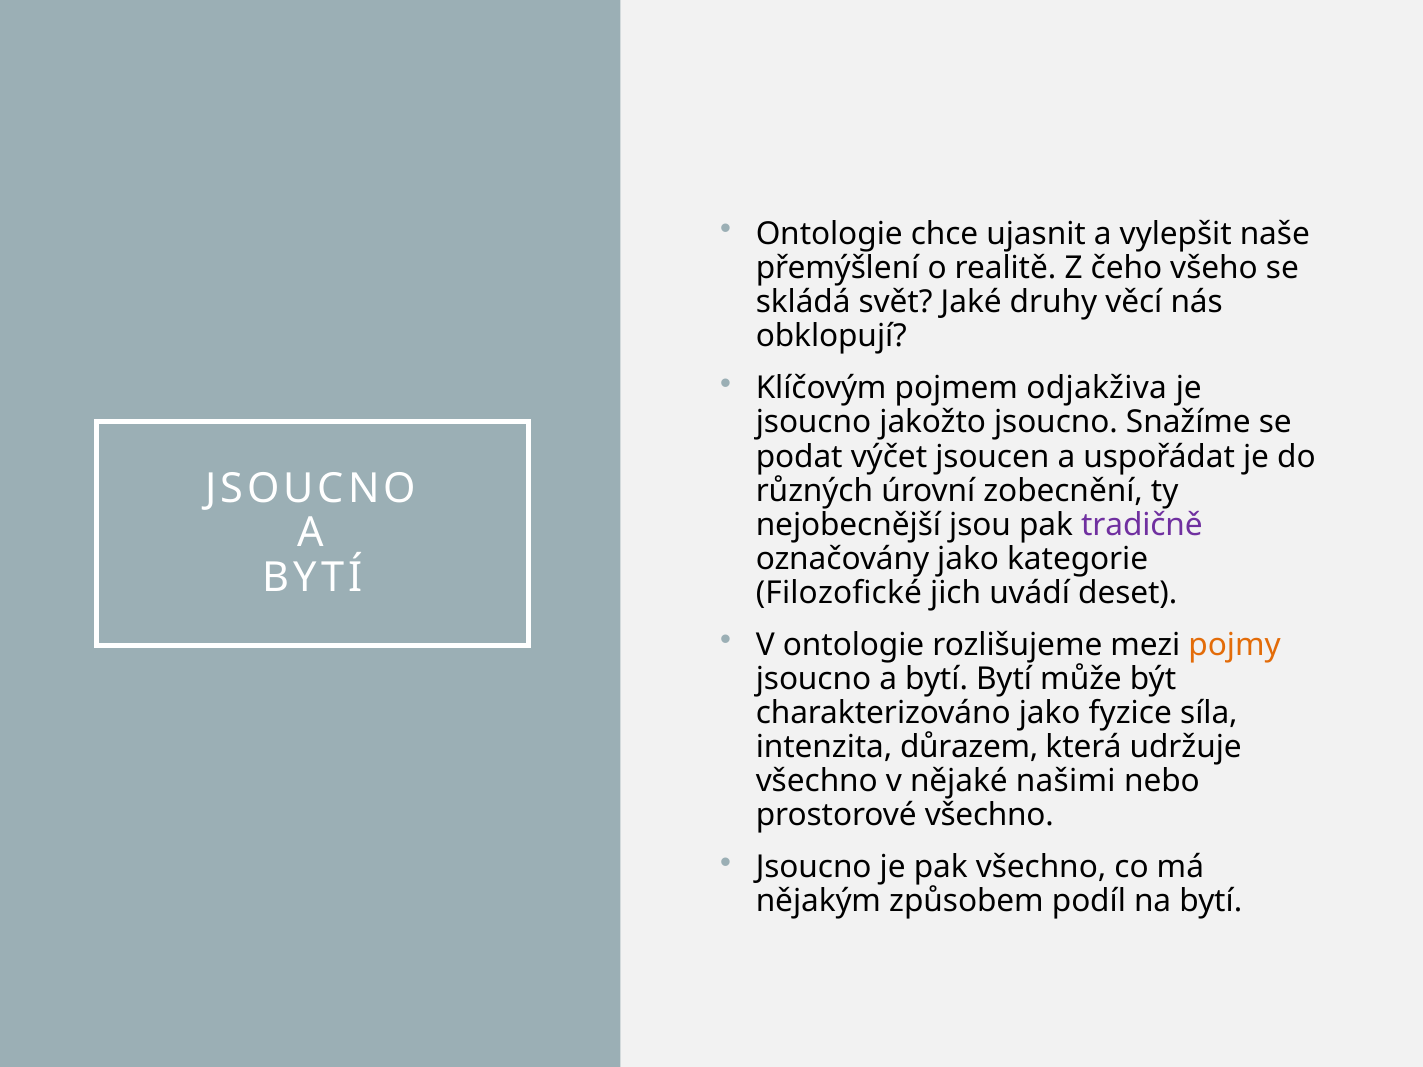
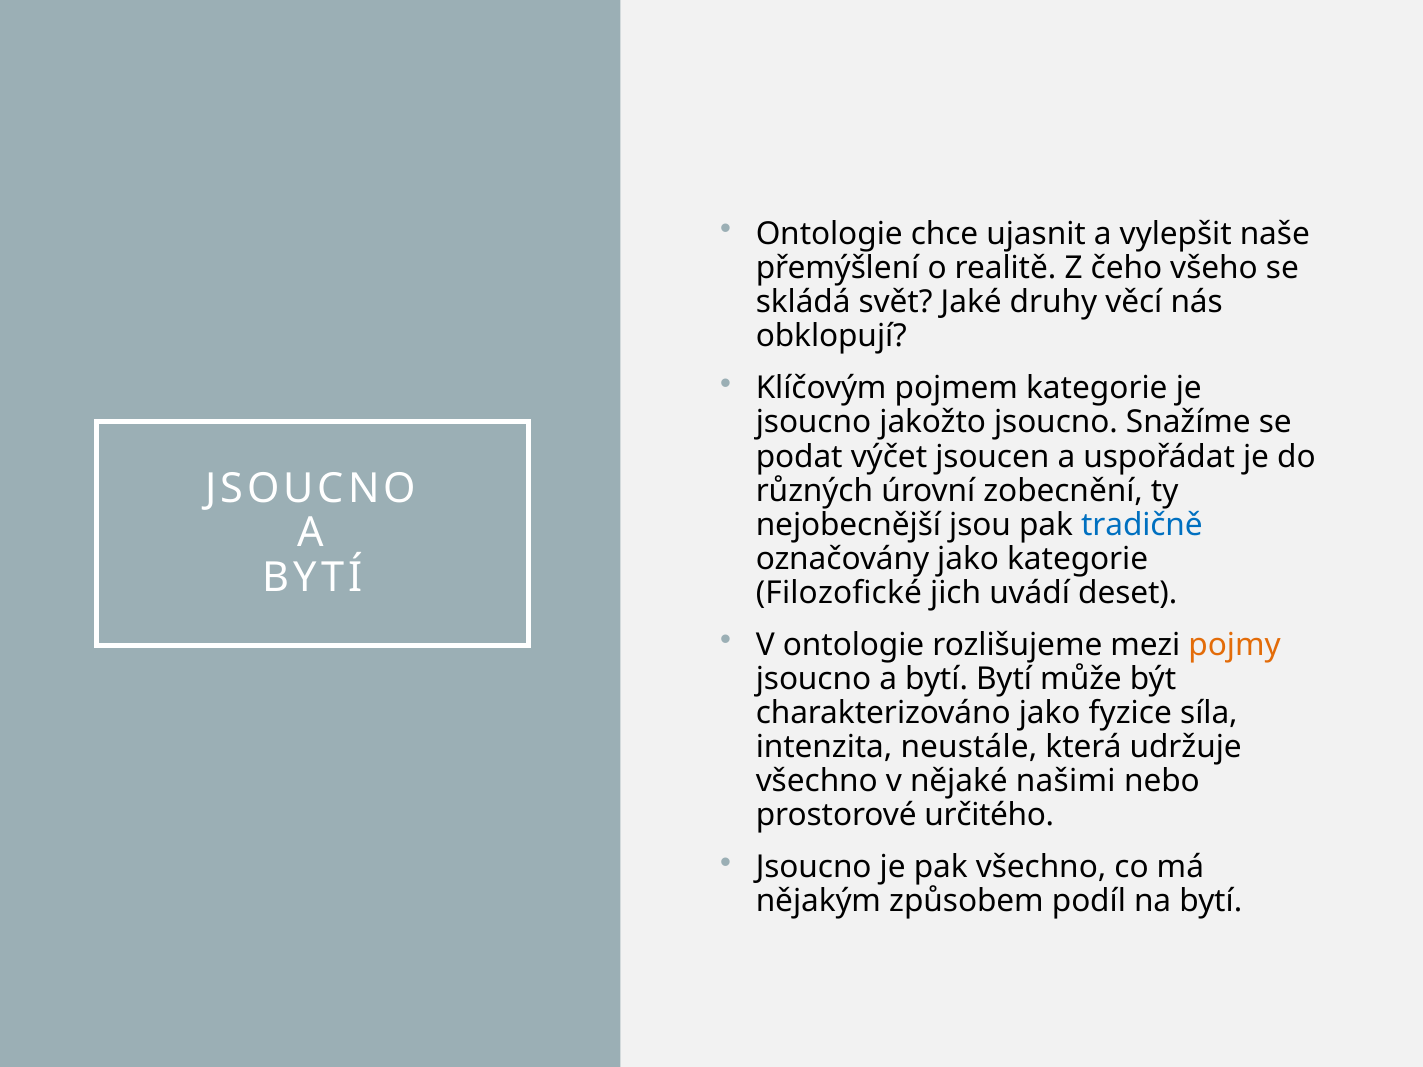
pojmem odjakživa: odjakživa -> kategorie
tradičně colour: purple -> blue
důrazem: důrazem -> neustále
prostorové všechno: všechno -> určitého
